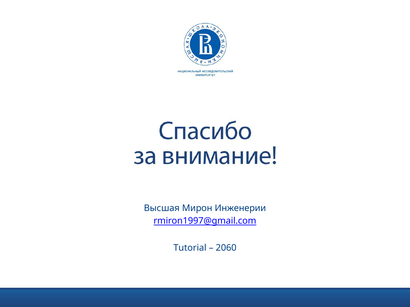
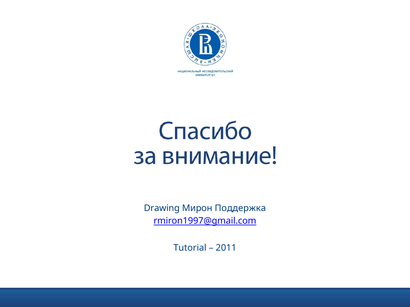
Высшая: Высшая -> Drawing
Инженерии: Инженерии -> Поддержка
2060: 2060 -> 2011
